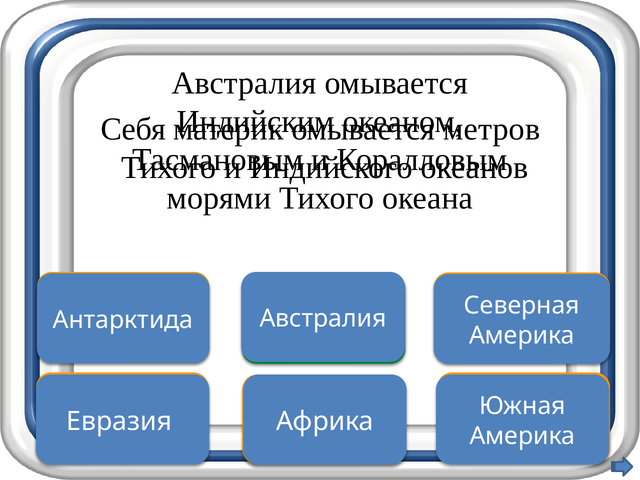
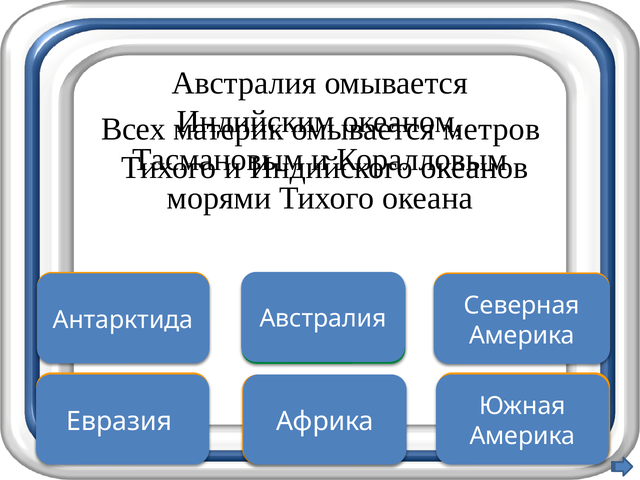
Себя: Себя -> Всех
